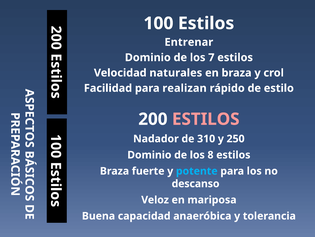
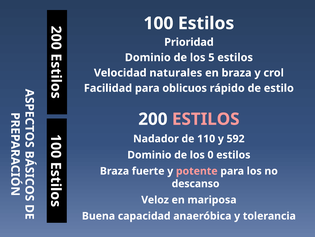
Entrenar: Entrenar -> Prioridad
7: 7 -> 5
realizan: realizan -> oblicuos
310: 310 -> 110
250: 250 -> 592
los 8: 8 -> 0
potente colour: light blue -> pink
